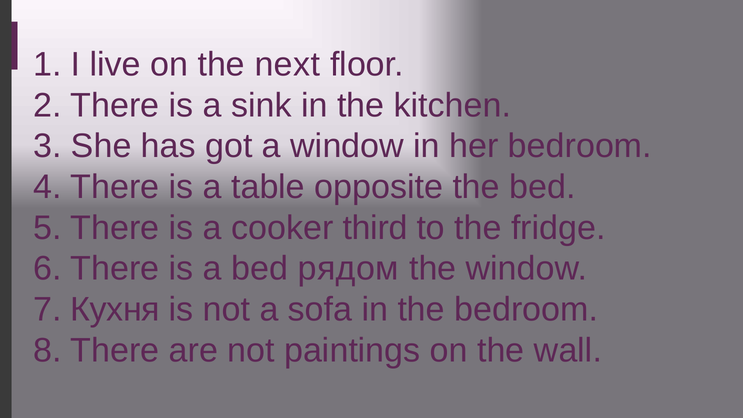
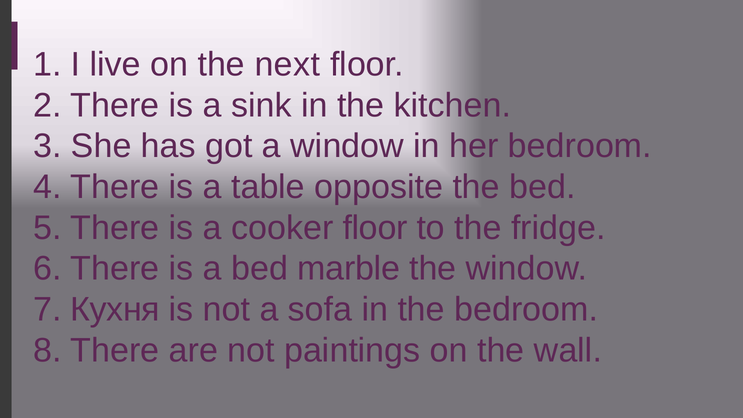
cooker third: third -> floor
рядом: рядом -> marble
